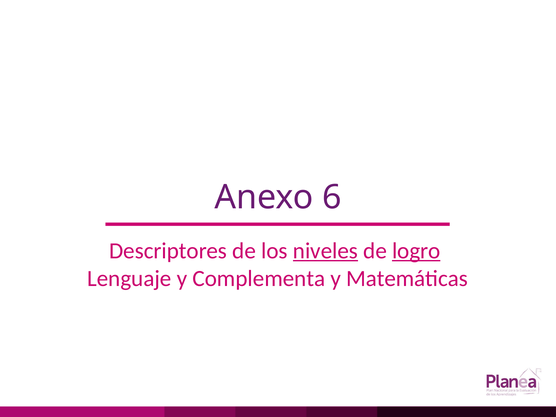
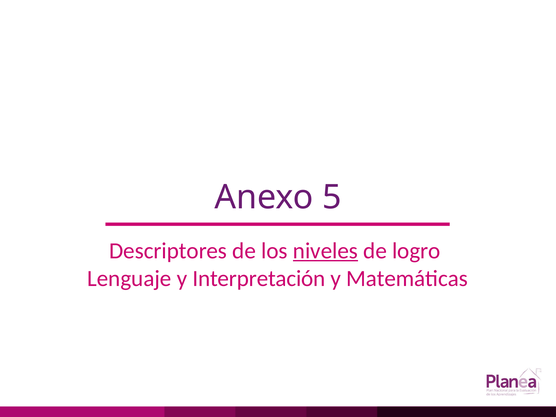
6: 6 -> 5
logro underline: present -> none
Complementa: Complementa -> Interpretación
